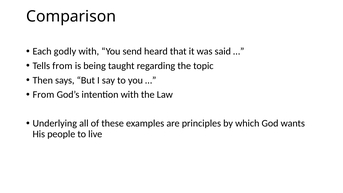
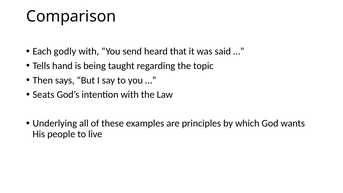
Tells from: from -> hand
From at (43, 95): From -> Seats
